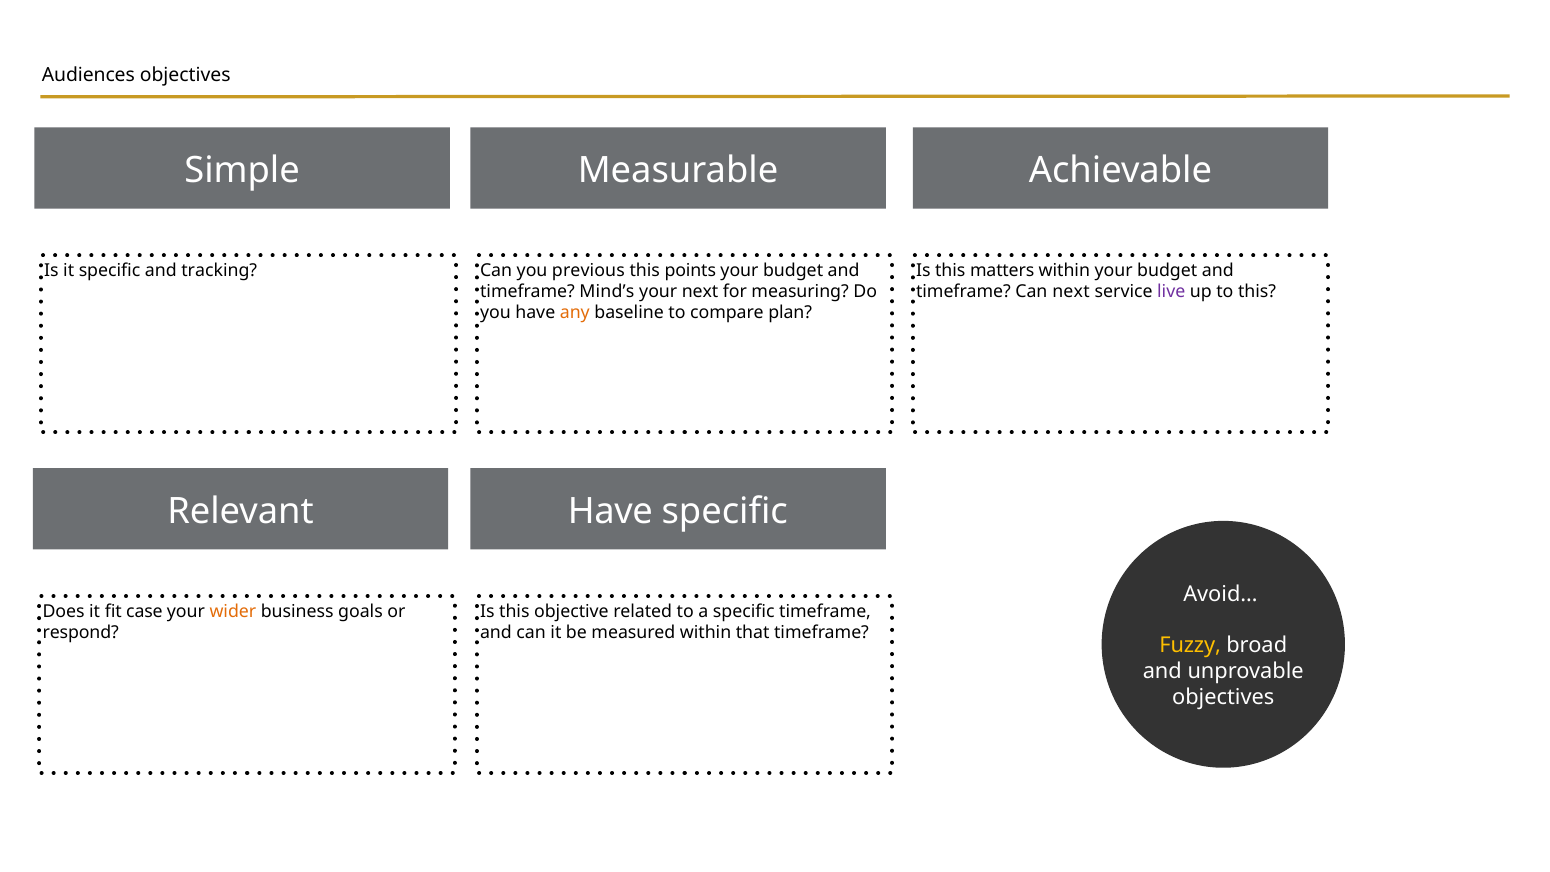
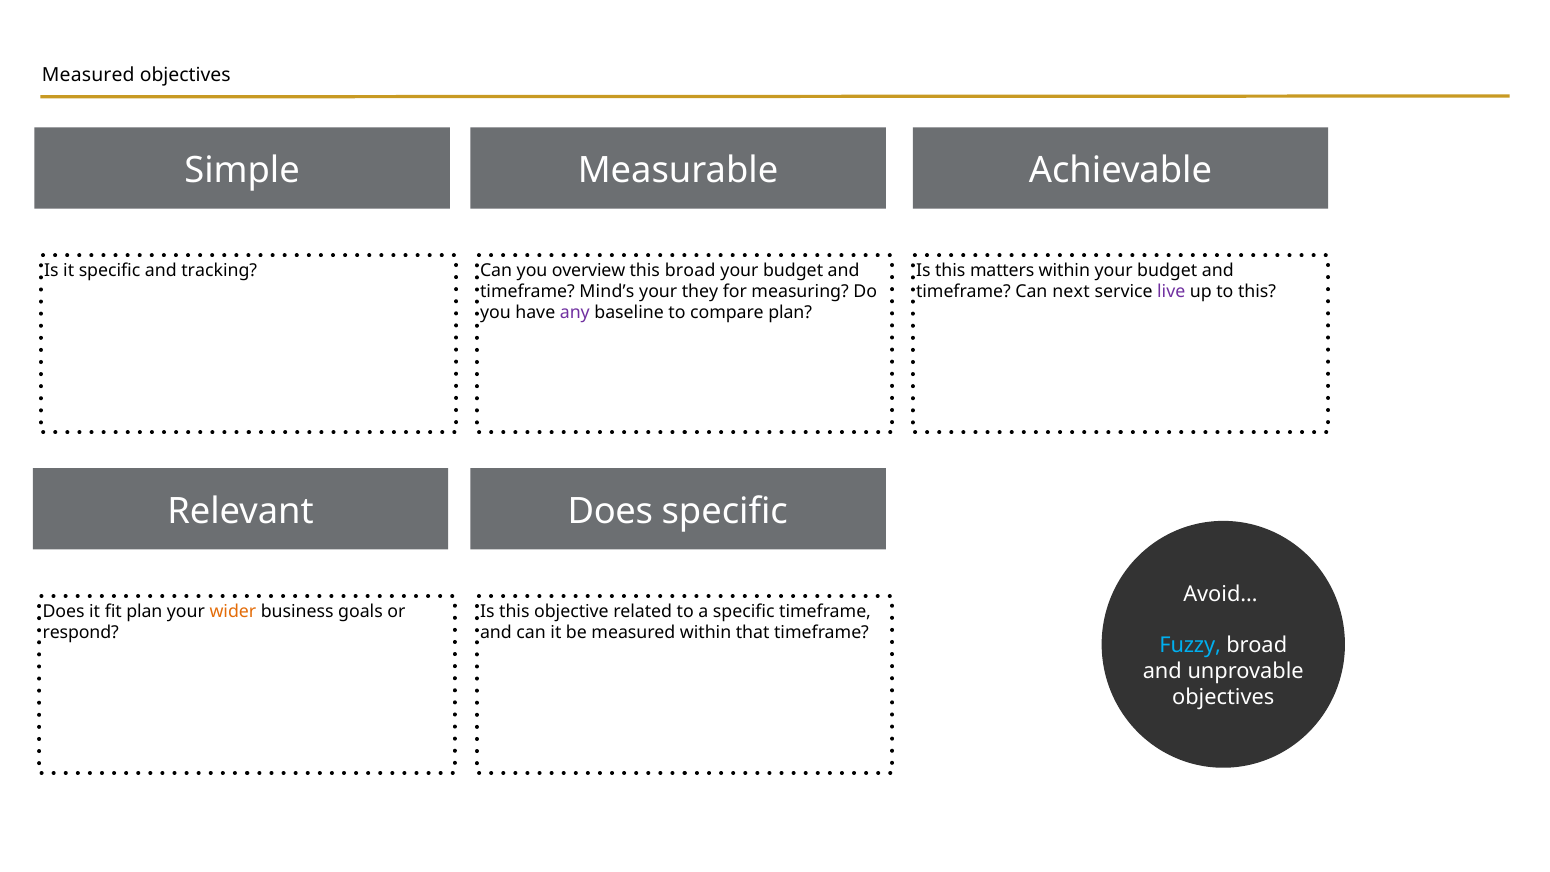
Audiences at (88, 75): Audiences -> Measured
previous: previous -> overview
this points: points -> broad
your next: next -> they
any colour: orange -> purple
Relevant Have: Have -> Does
fit case: case -> plan
Fuzzy colour: yellow -> light blue
